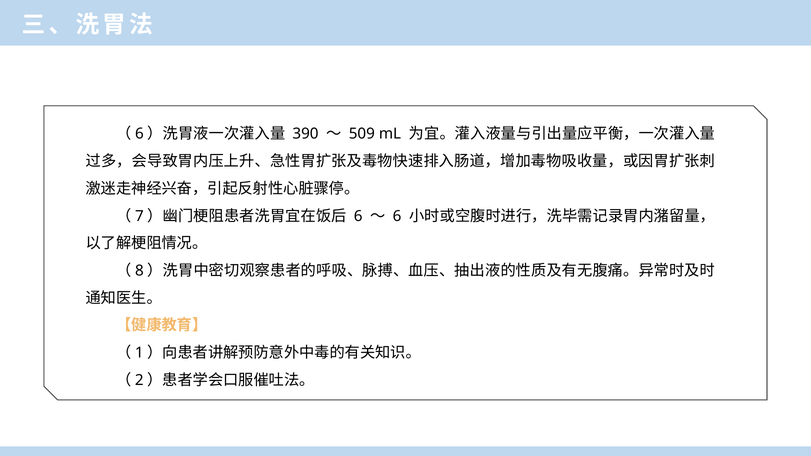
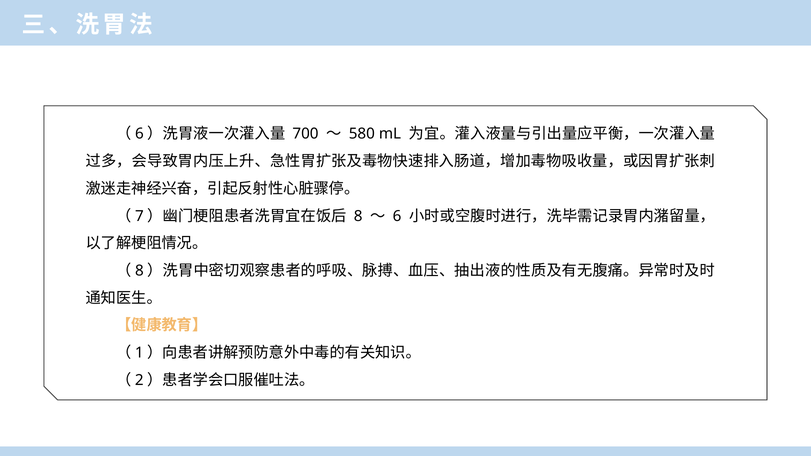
390: 390 -> 700
509: 509 -> 580
6 at (358, 216): 6 -> 8
